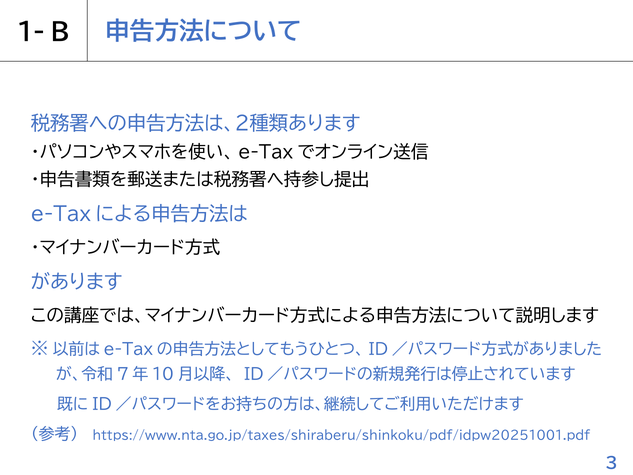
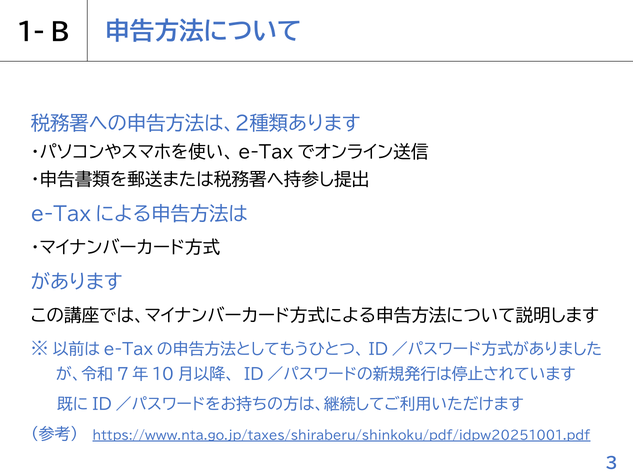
https://www.nta.go.jp/taxes/shiraberu/shinkoku/pdf/idpw20251001.pdf underline: none -> present
